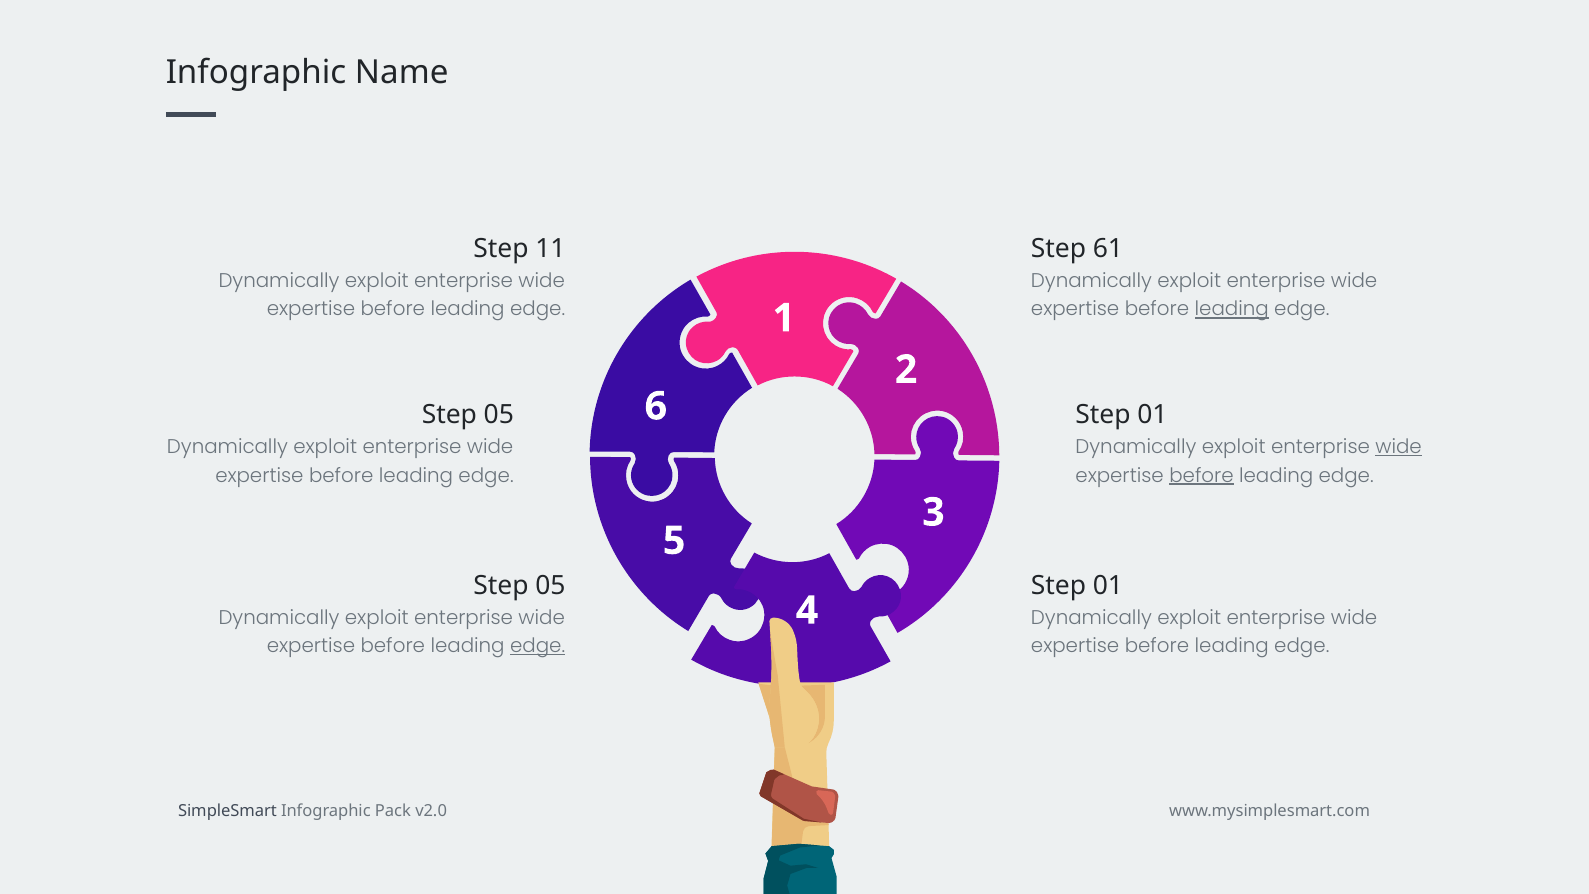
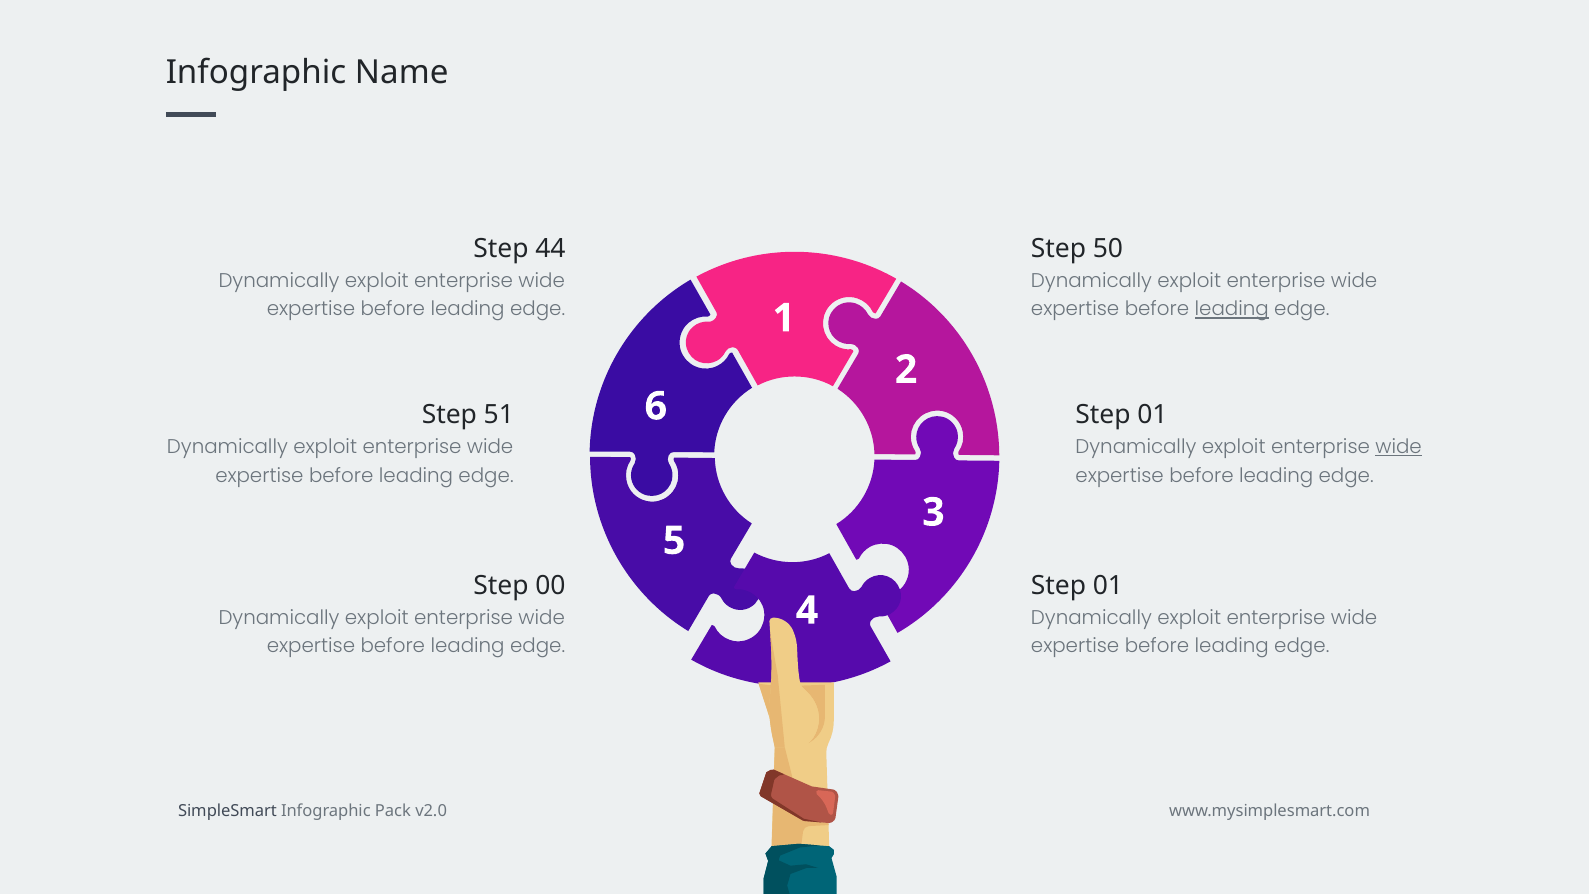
11: 11 -> 44
61: 61 -> 50
05 at (499, 415): 05 -> 51
before at (1201, 475) underline: present -> none
05 at (550, 585): 05 -> 00
edge at (538, 646) underline: present -> none
